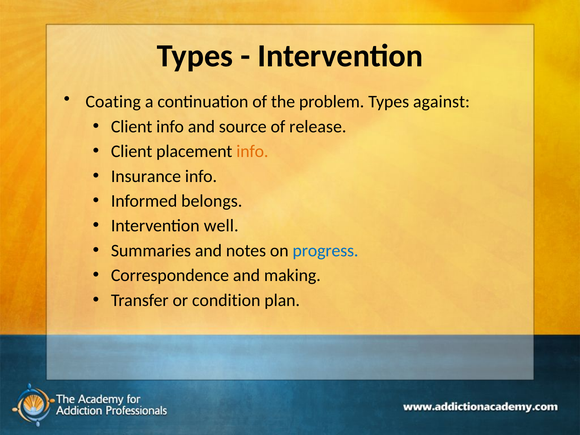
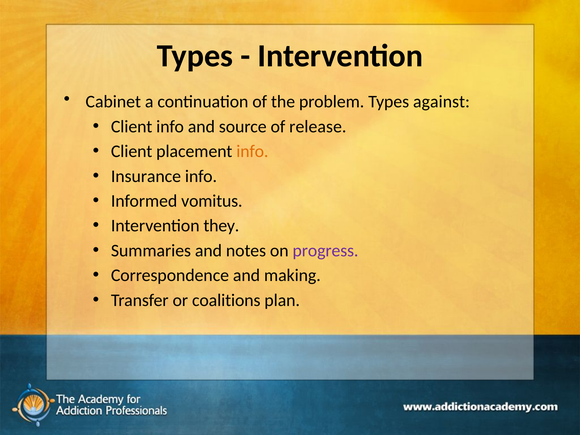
Coating: Coating -> Cabinet
belongs: belongs -> vomitus
well: well -> they
progress colour: blue -> purple
condition: condition -> coalitions
